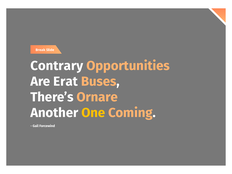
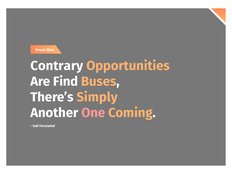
Erat: Erat -> Find
Ornare: Ornare -> Simply
One colour: yellow -> pink
